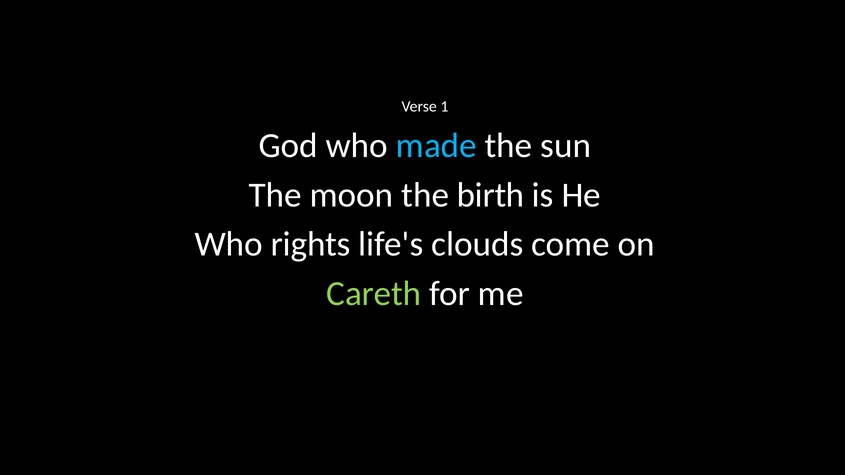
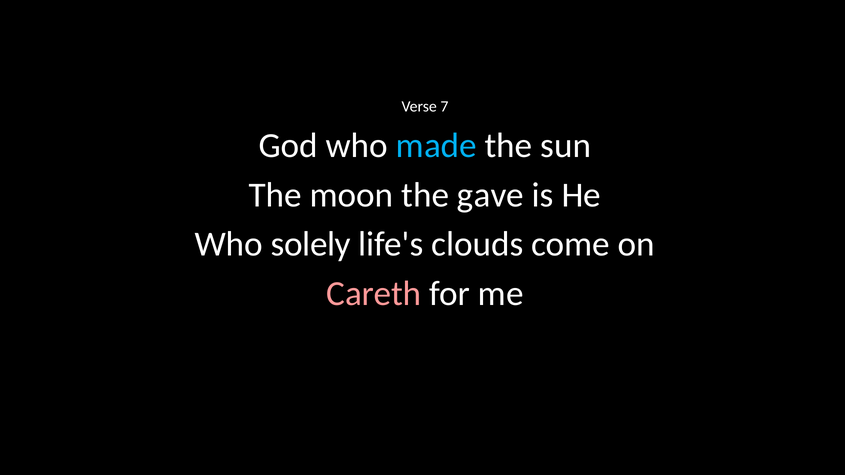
1: 1 -> 7
birth: birth -> gave
rights: rights -> solely
Careth colour: light green -> pink
